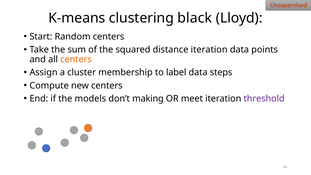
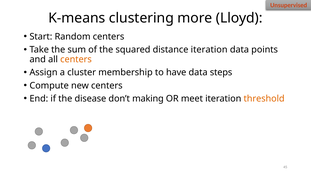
black: black -> more
label: label -> have
models: models -> disease
threshold colour: purple -> orange
